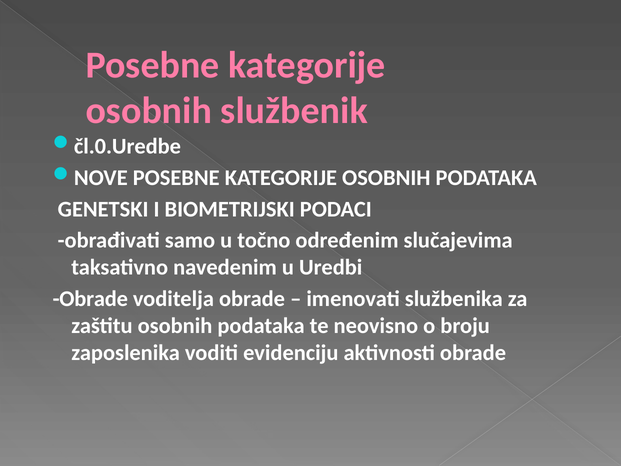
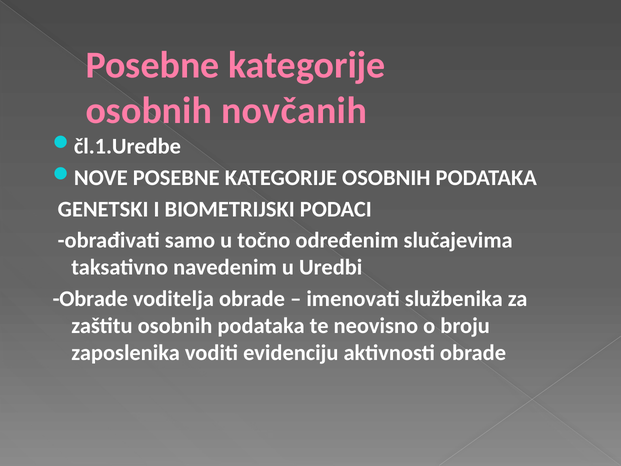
službenik: službenik -> novčanih
čl.0.Uredbe: čl.0.Uredbe -> čl.1.Uredbe
